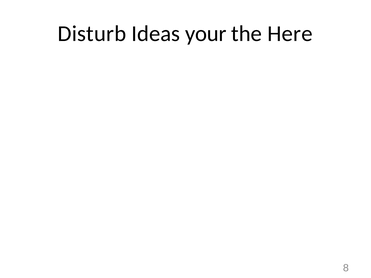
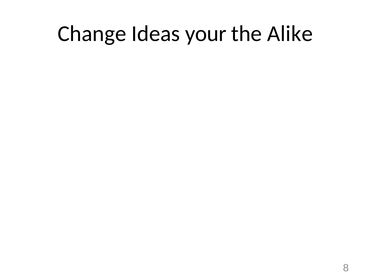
Disturb: Disturb -> Change
Here: Here -> Alike
